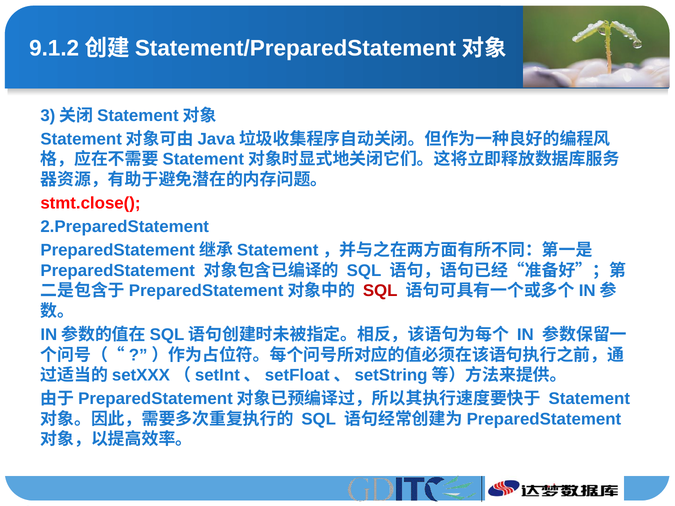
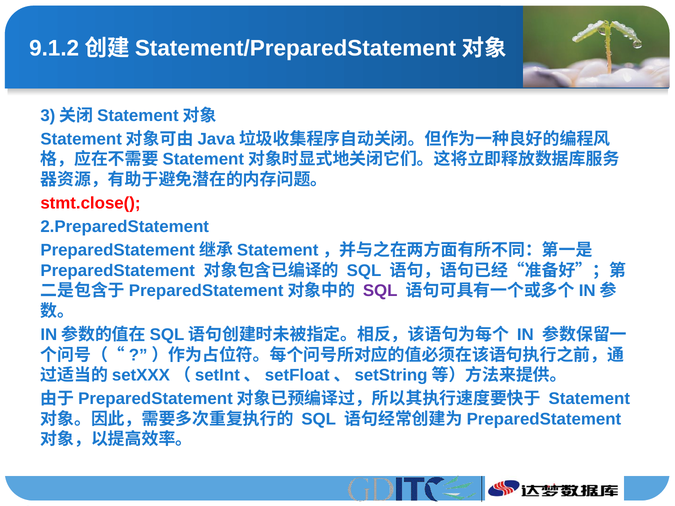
SQL at (380, 291) colour: red -> purple
